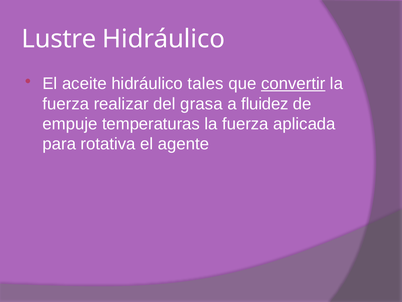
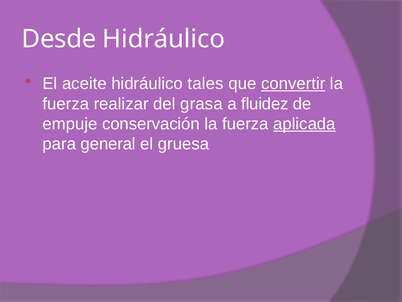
Lustre: Lustre -> Desde
temperaturas: temperaturas -> conservación
aplicada underline: none -> present
rotativa: rotativa -> general
agente: agente -> gruesa
